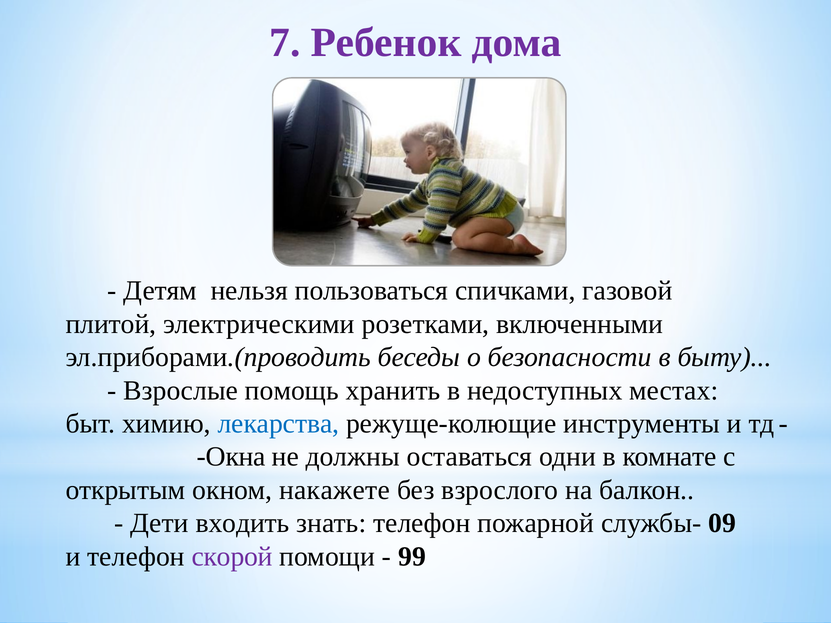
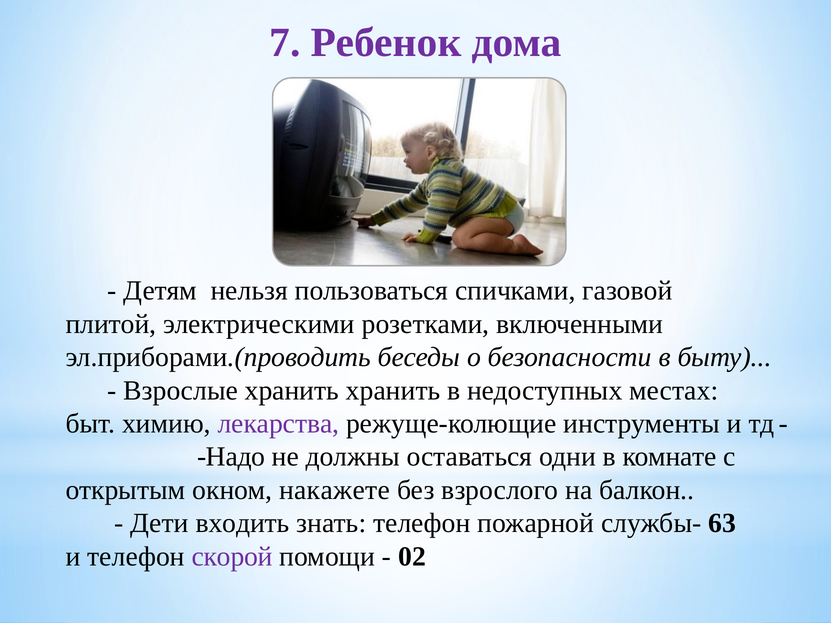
Взрослые помощь: помощь -> хранить
лекарства colour: blue -> purple
Окна: Окна -> Надо
09: 09 -> 63
99: 99 -> 02
